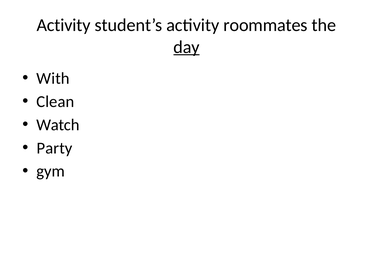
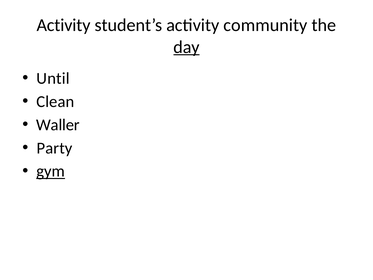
roommates: roommates -> community
With: With -> Until
Watch: Watch -> Waller
gym underline: none -> present
